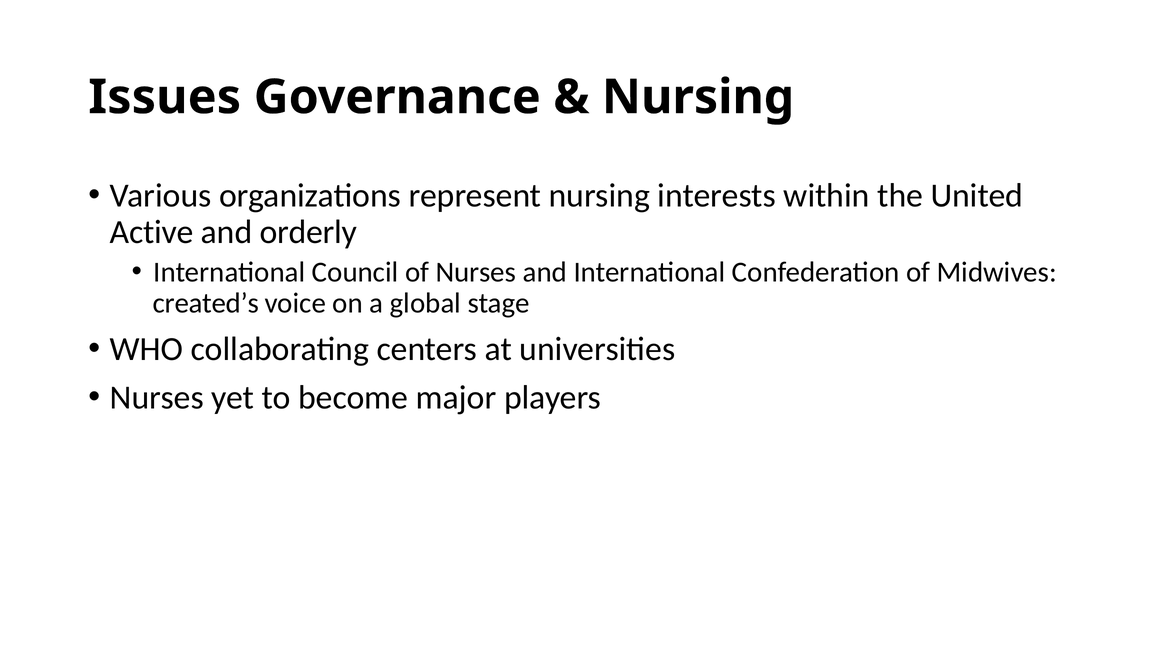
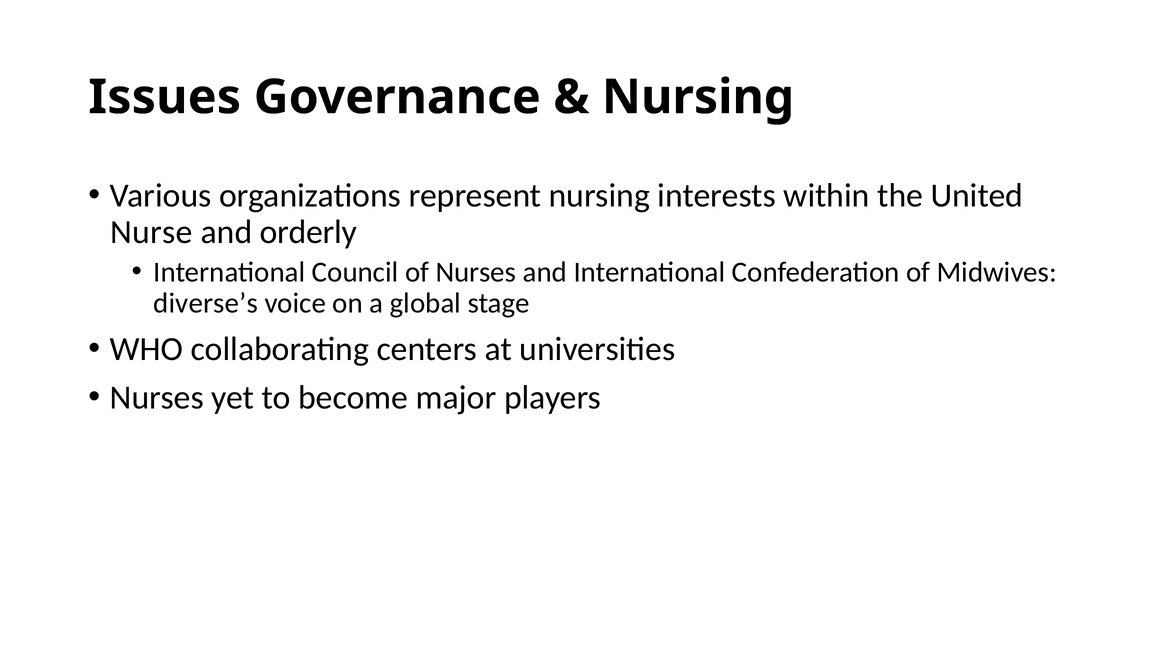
Active: Active -> Nurse
created’s: created’s -> diverse’s
